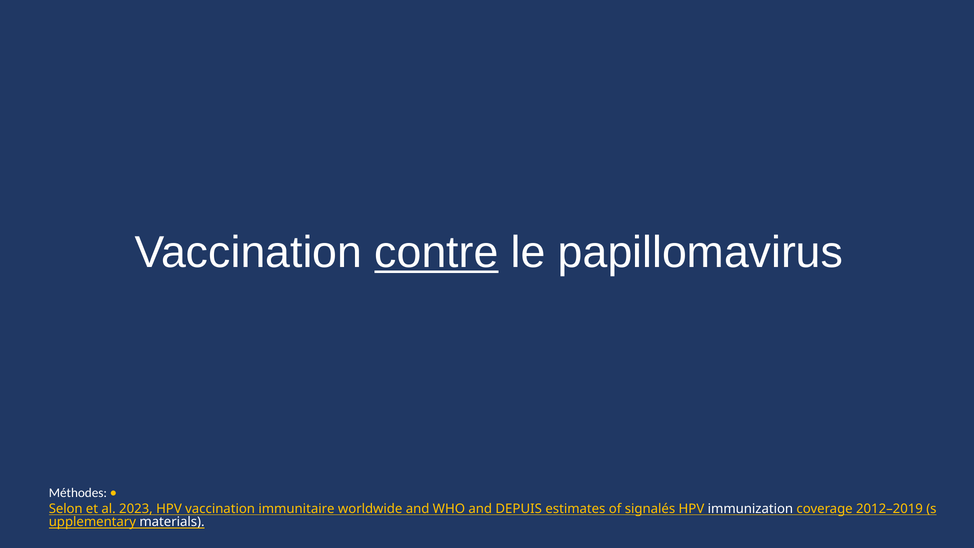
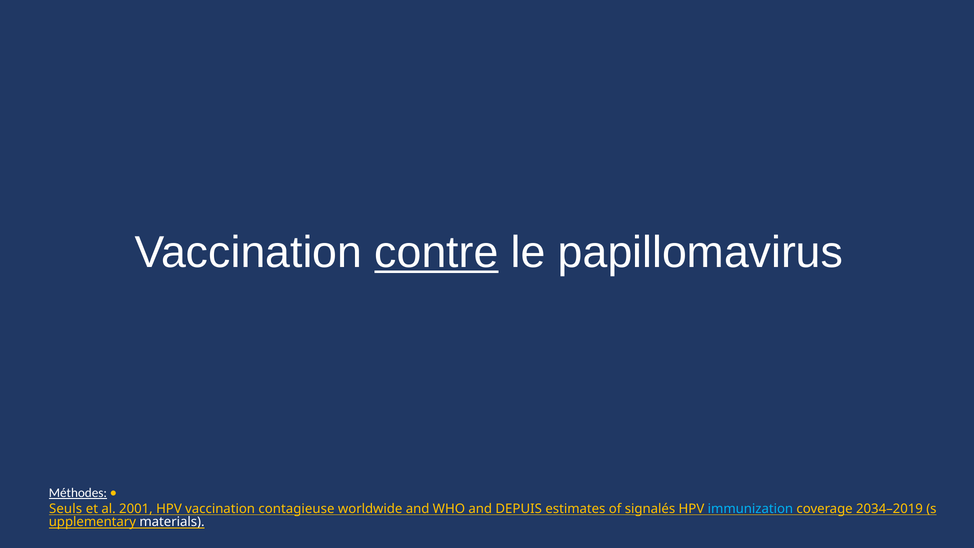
Méthodes underline: none -> present
Selon: Selon -> Seuls
2023: 2023 -> 2001
immunitaire: immunitaire -> contagieuse
immunization colour: white -> light blue
2012–2019: 2012–2019 -> 2034–2019
